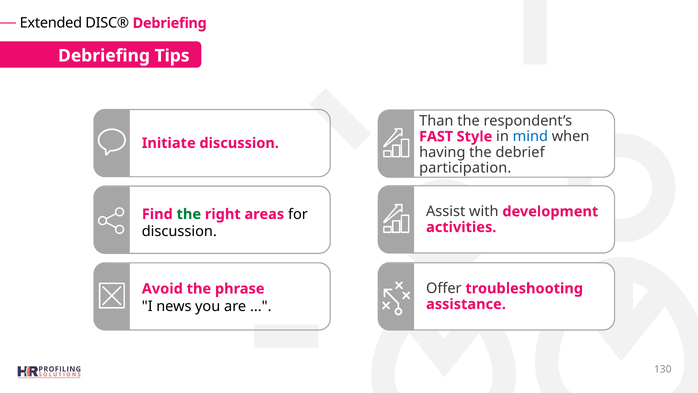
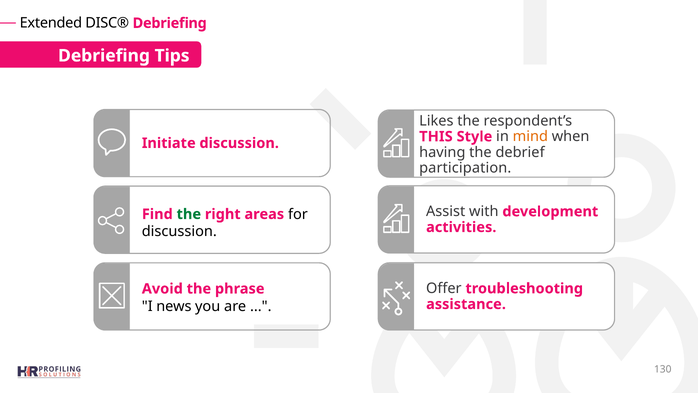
Than: Than -> Likes
FAST: FAST -> THIS
mind colour: blue -> orange
